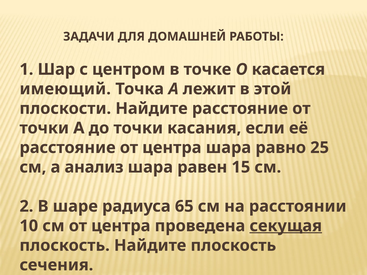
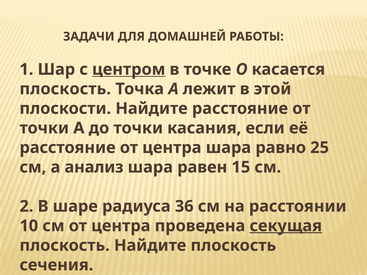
центром underline: none -> present
имеющий at (65, 89): имеющий -> плоскость
65: 65 -> 36
